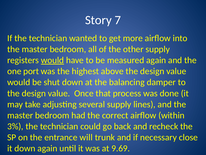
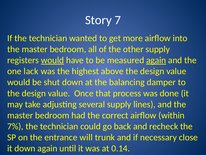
again at (156, 60) underline: none -> present
port: port -> lack
3%: 3% -> 7%
9.69: 9.69 -> 0.14
